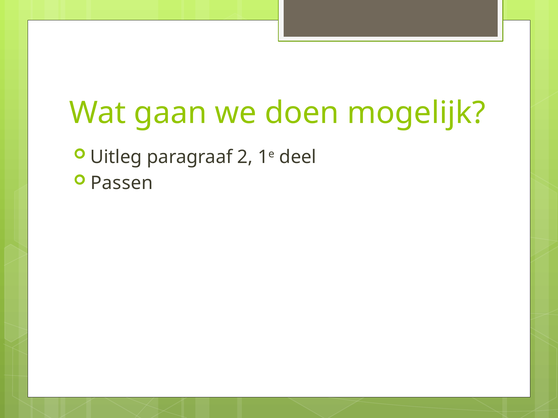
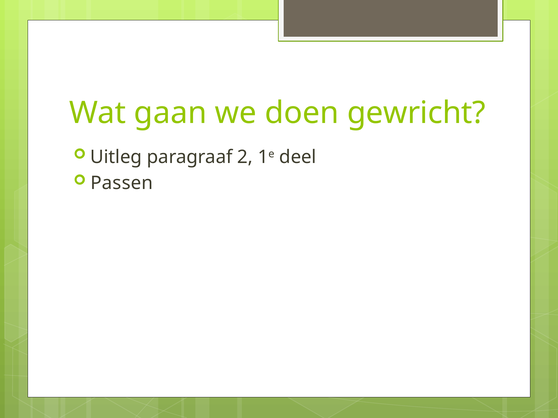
mogelijk: mogelijk -> gewricht
